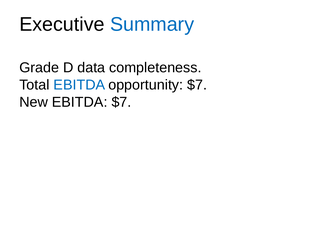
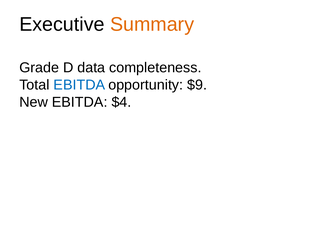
Summary colour: blue -> orange
opportunity $7: $7 -> $9
EBITDA $7: $7 -> $4
